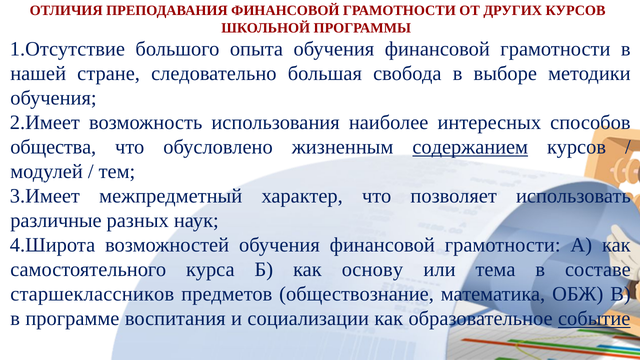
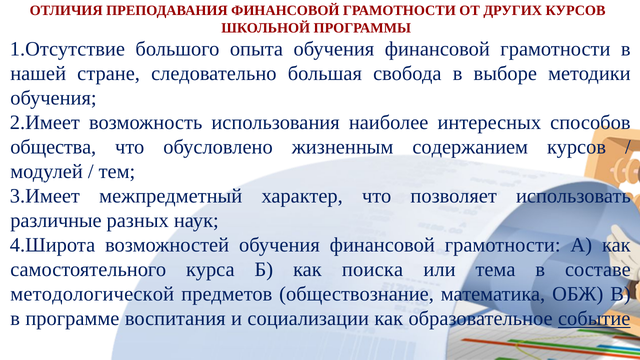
содержанием underline: present -> none
основу: основу -> поиска
старшеклассников: старшеклассников -> методологической
